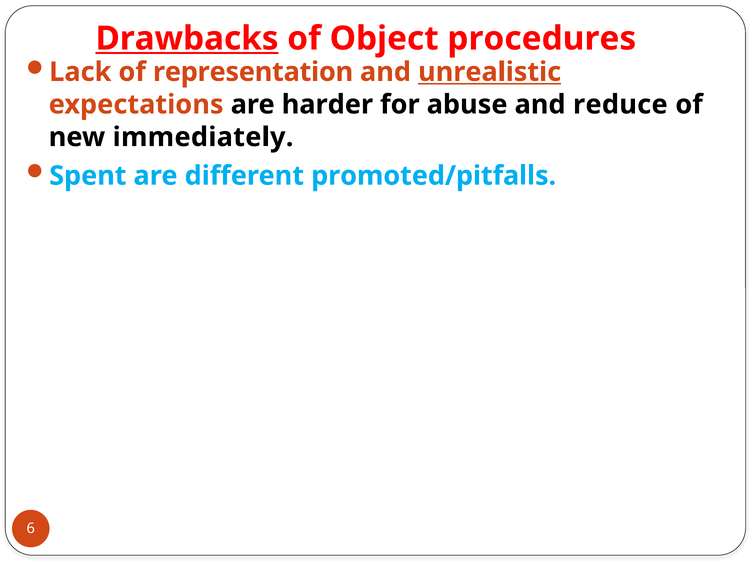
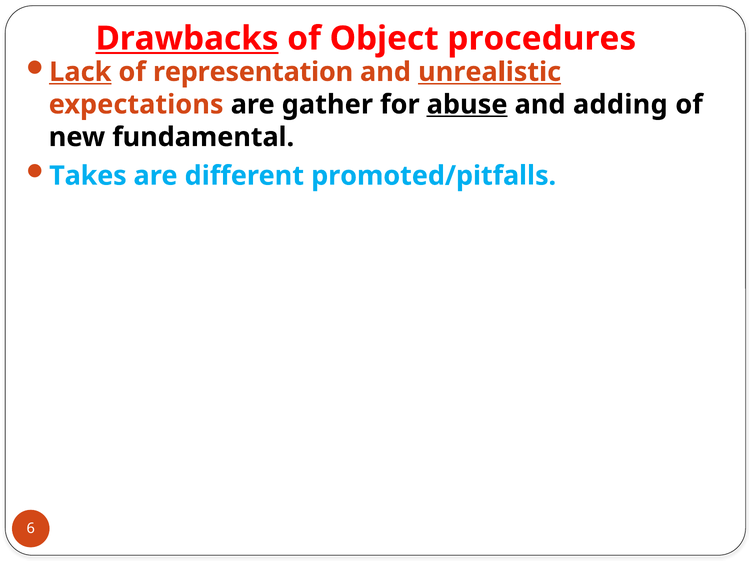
Lack underline: none -> present
harder: harder -> gather
abuse underline: none -> present
reduce: reduce -> adding
immediately: immediately -> fundamental
Spent: Spent -> Takes
